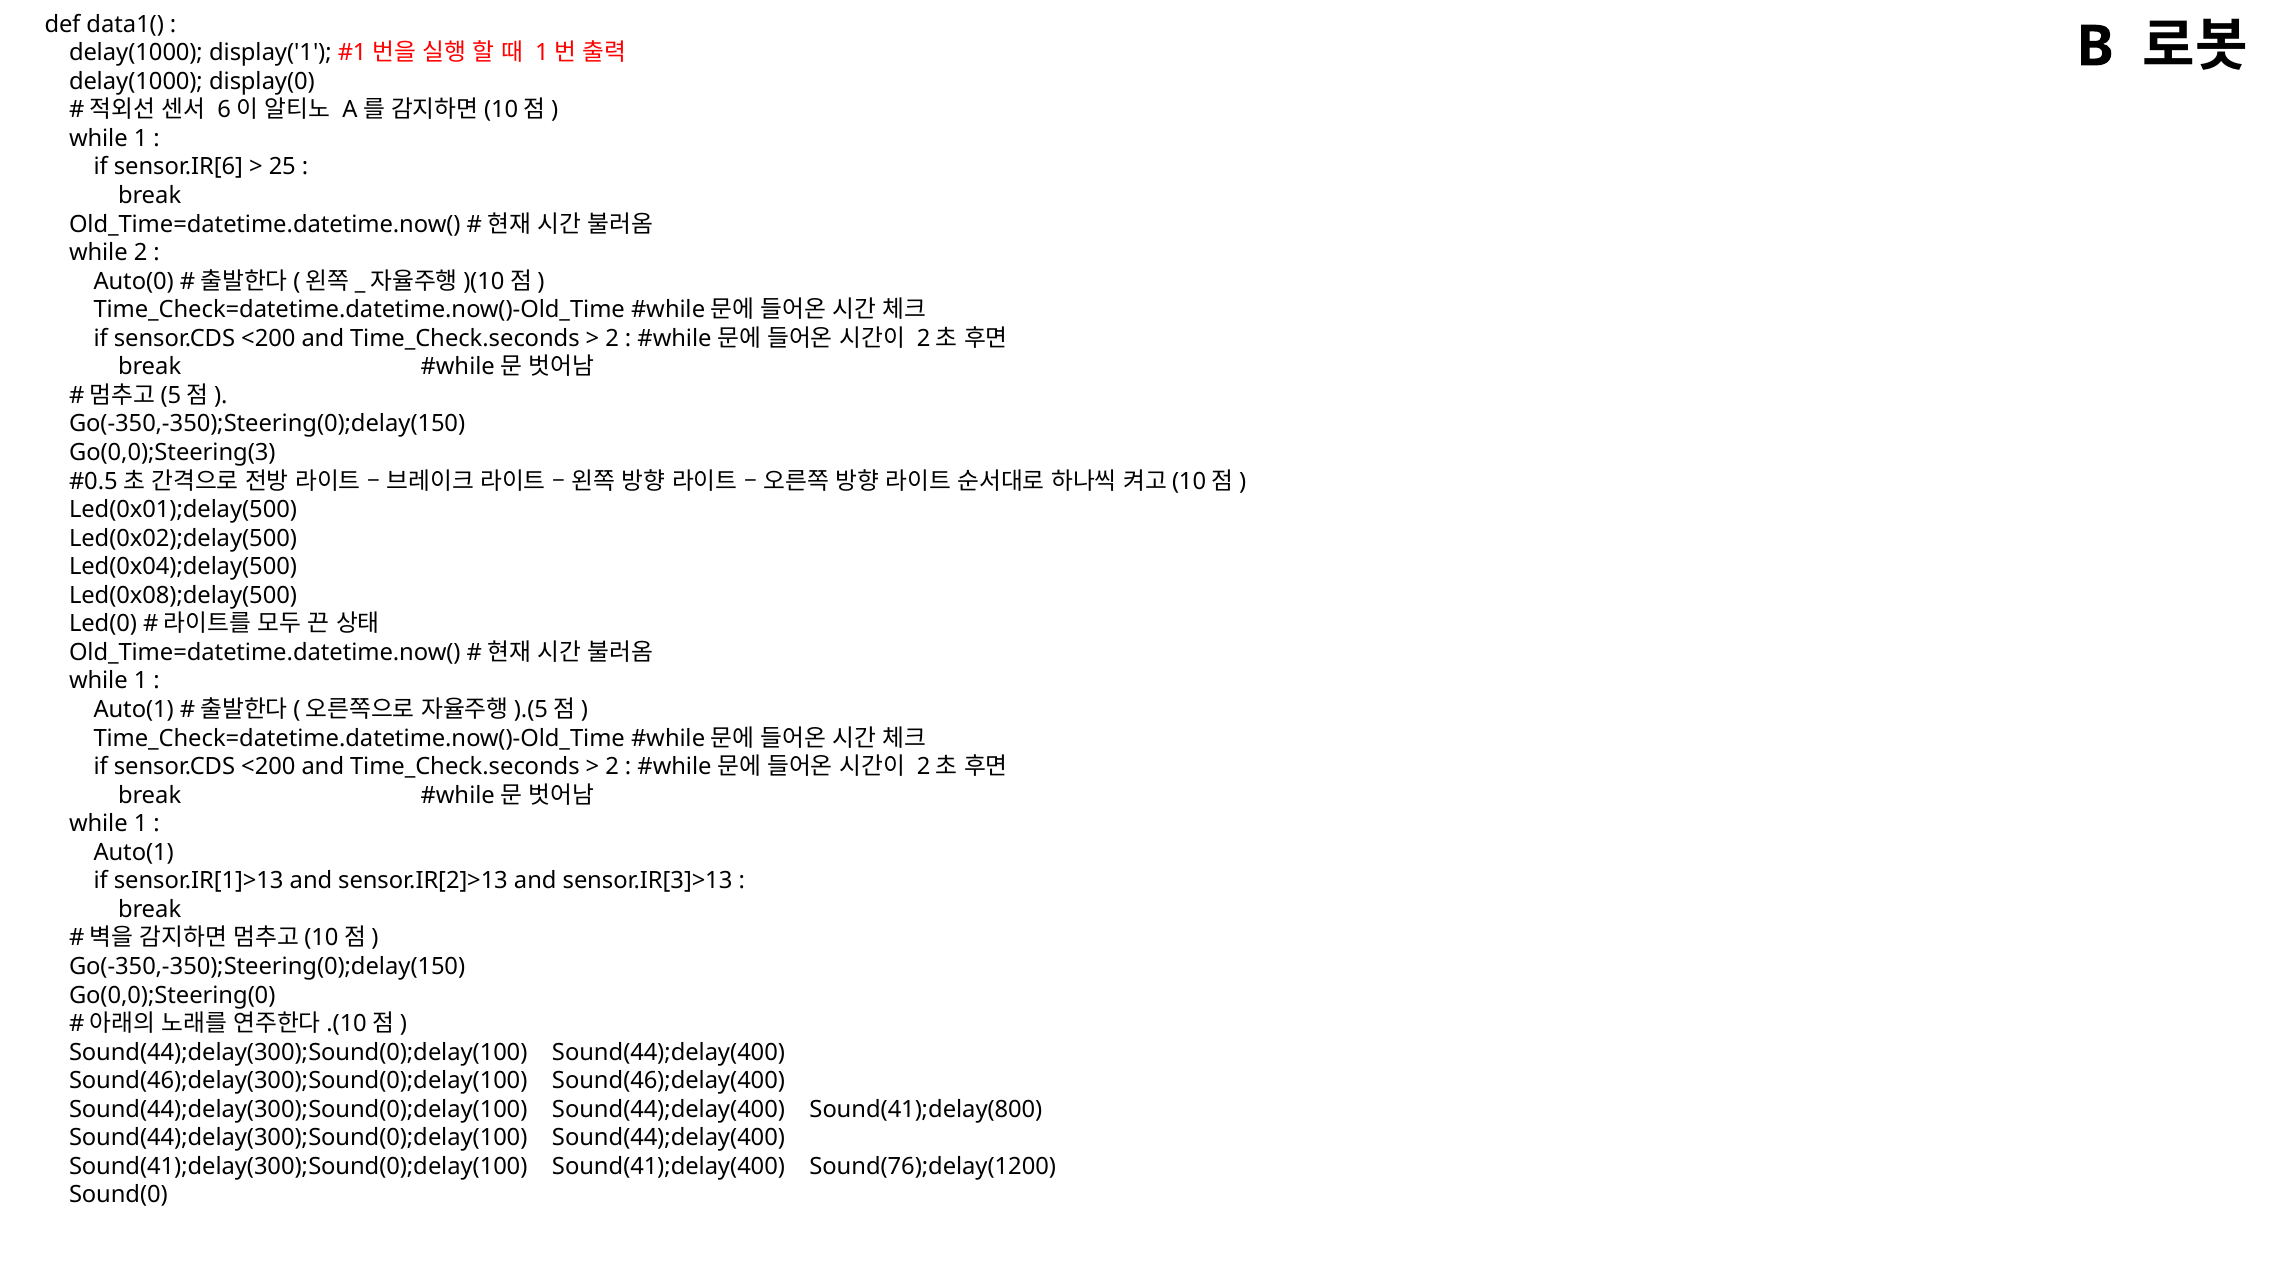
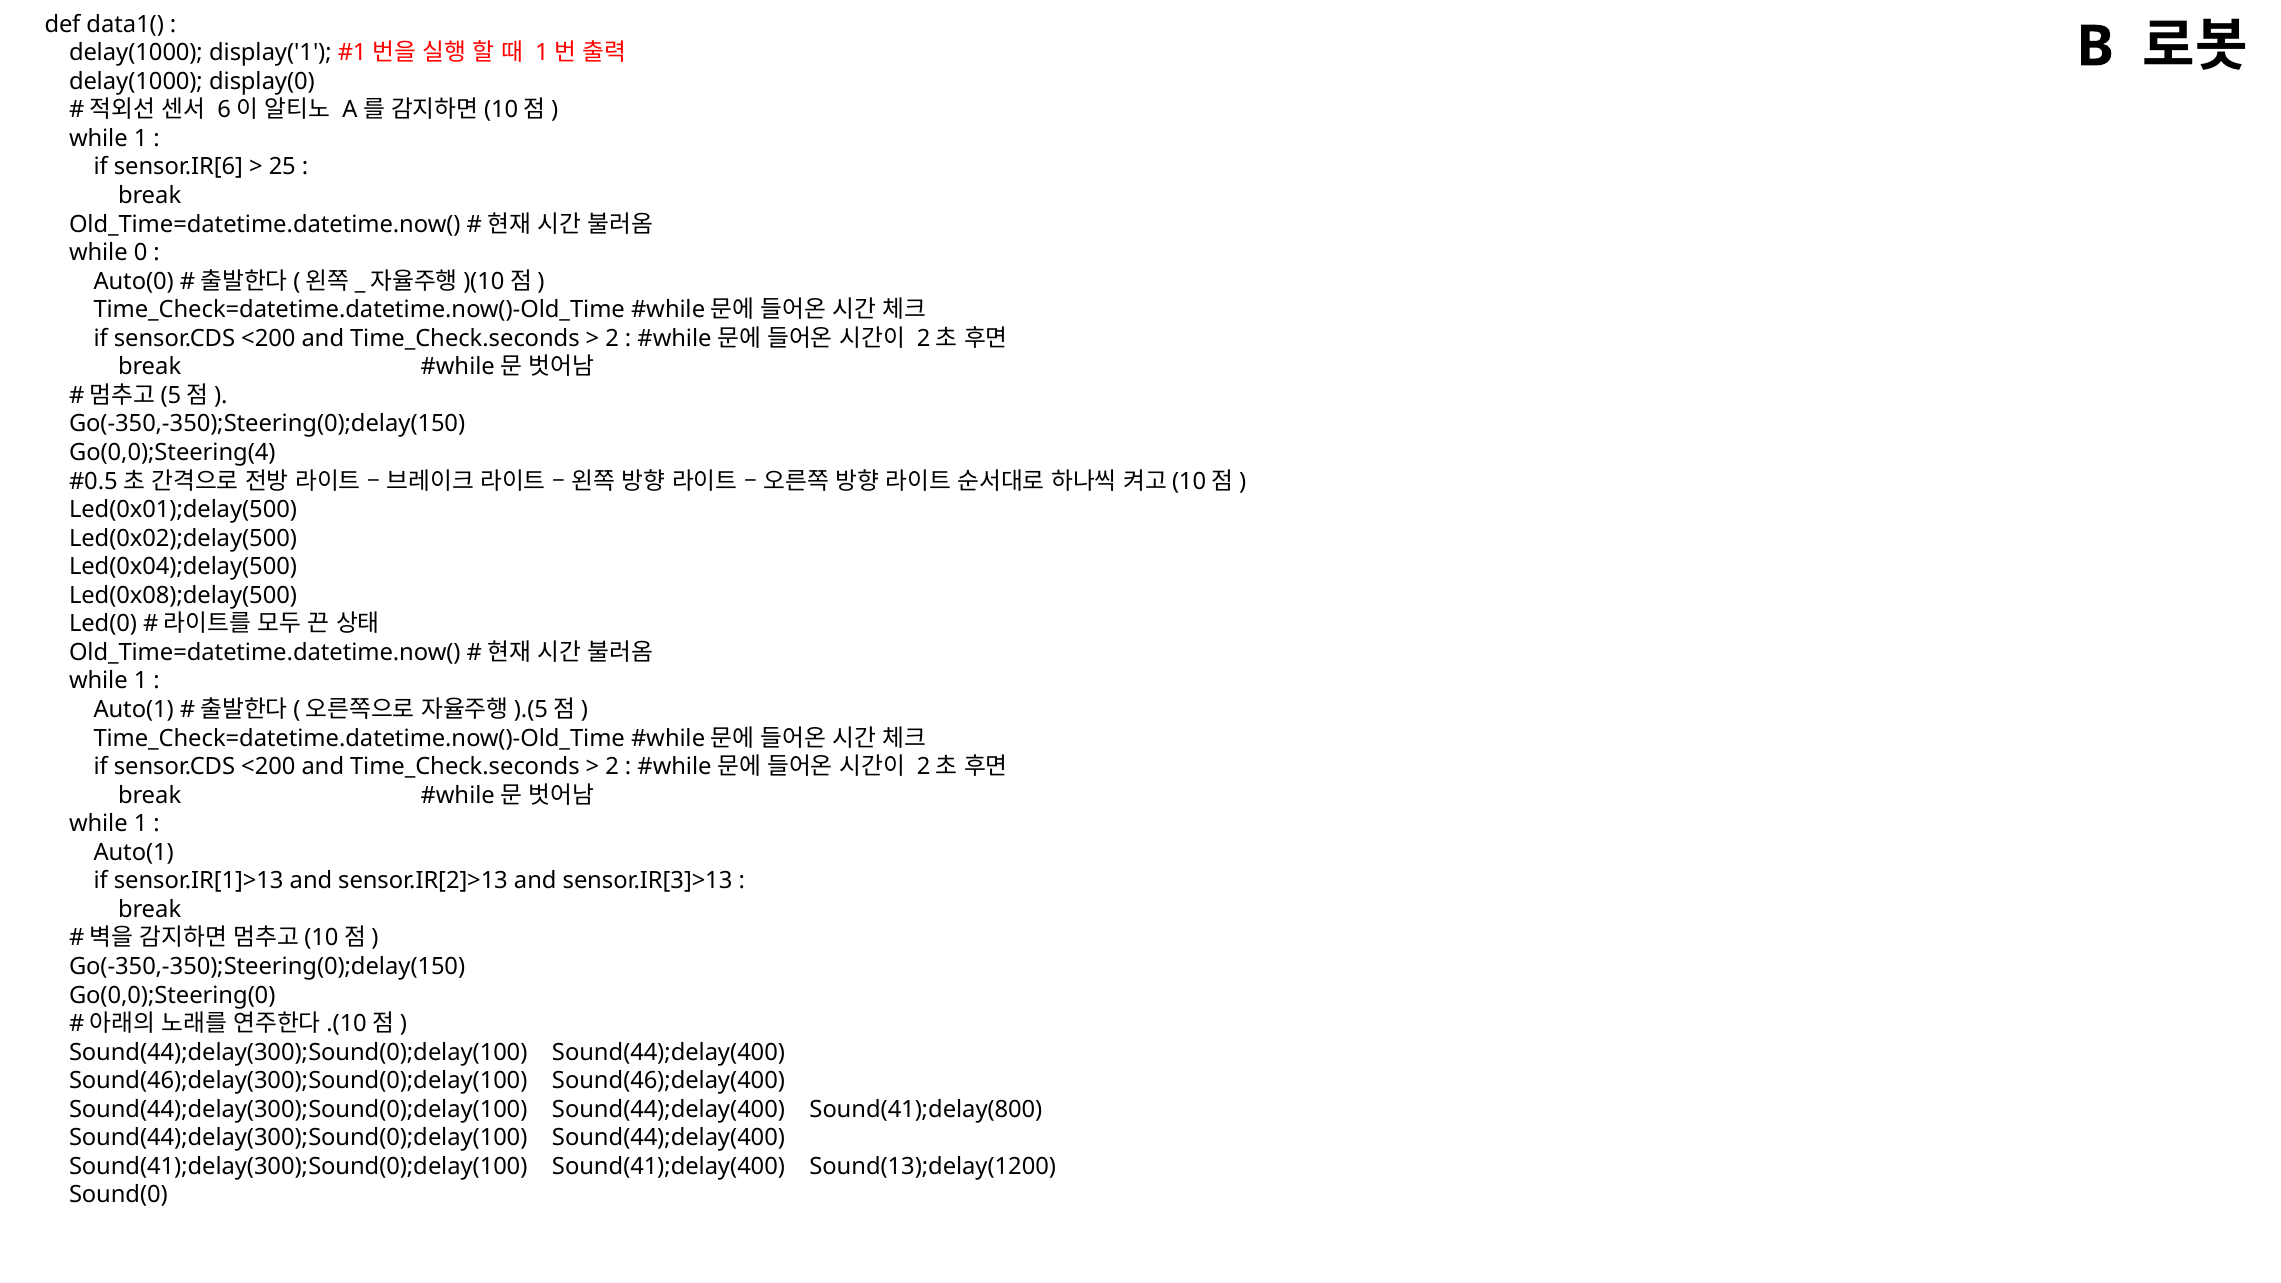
while 2: 2 -> 0
Go(0,0);Steering(3: Go(0,0);Steering(3 -> Go(0,0);Steering(4
Sound(76);delay(1200: Sound(76);delay(1200 -> Sound(13);delay(1200
